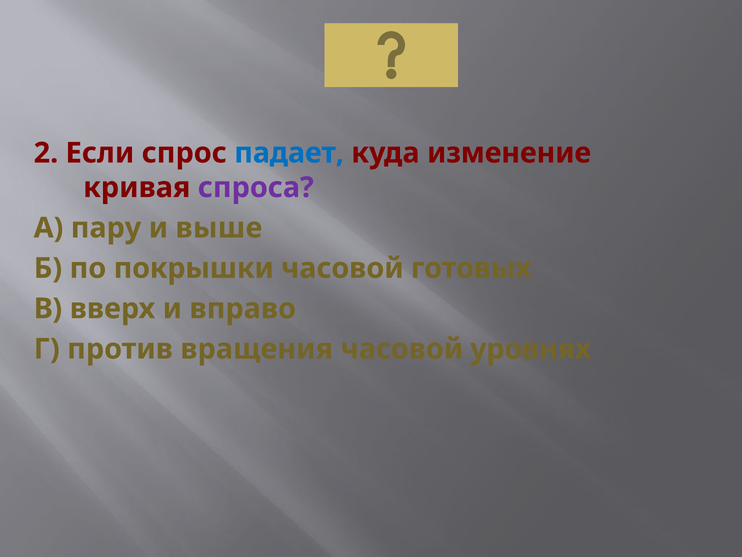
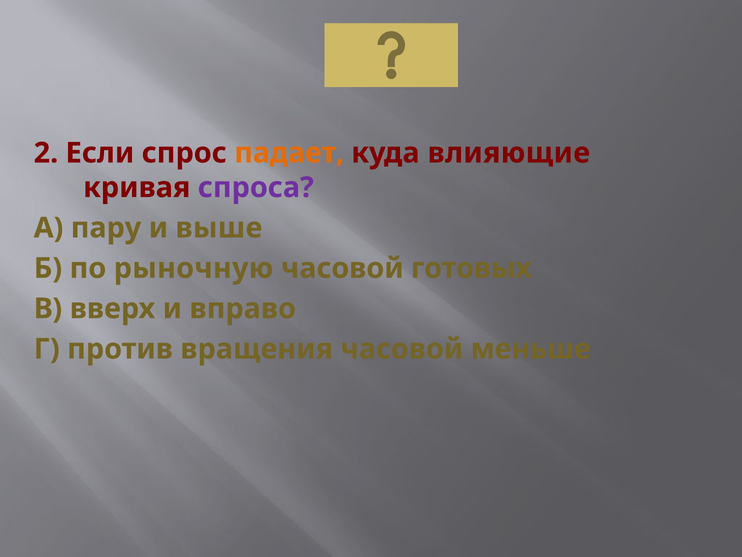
падает colour: blue -> orange
изменение: изменение -> влияющие
покрышки: покрышки -> рыночную
уровнях: уровнях -> меньше
